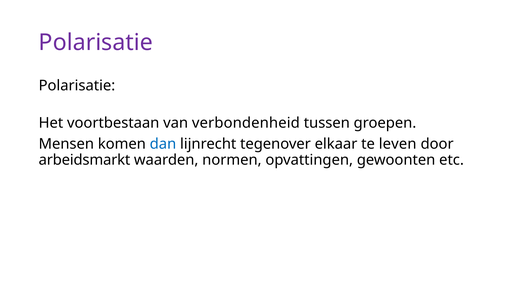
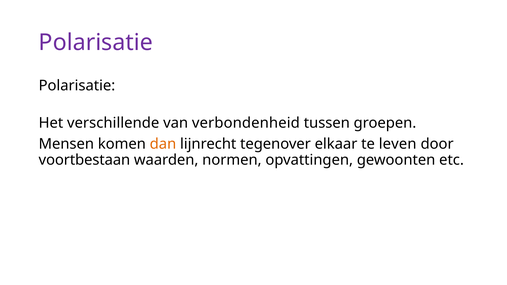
voortbestaan: voortbestaan -> verschillende
dan colour: blue -> orange
arbeidsmarkt: arbeidsmarkt -> voortbestaan
